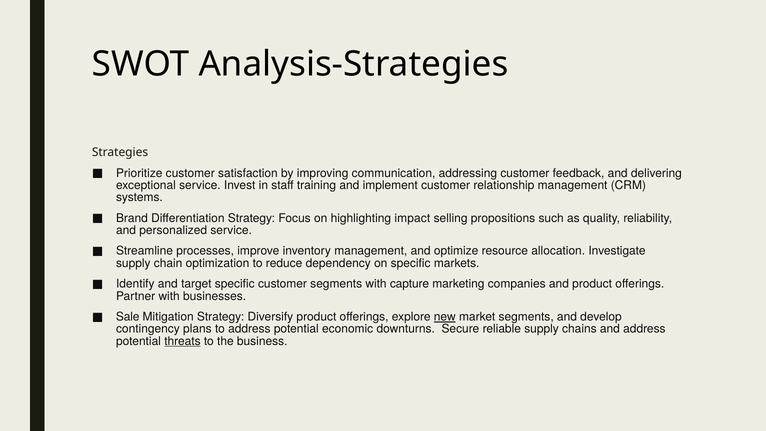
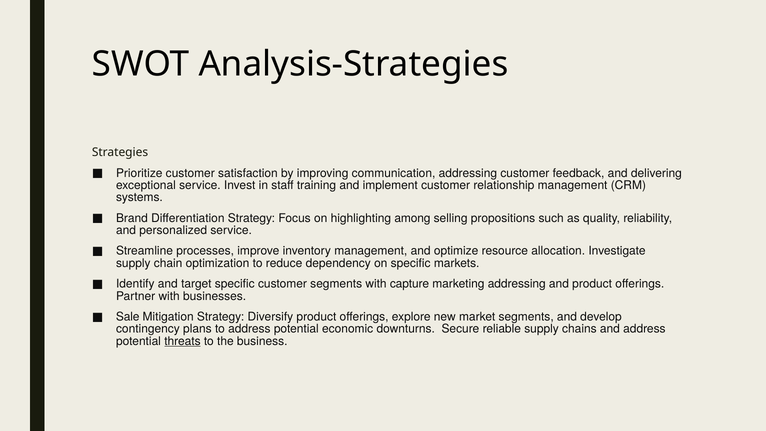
impact: impact -> among
marketing companies: companies -> addressing
new underline: present -> none
